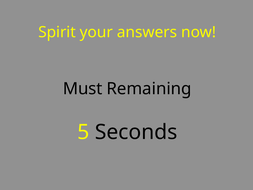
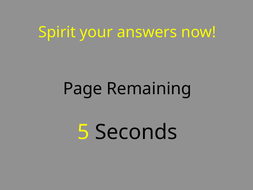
Must: Must -> Page
